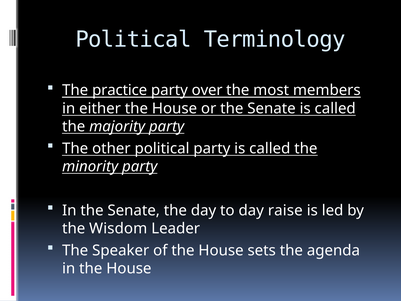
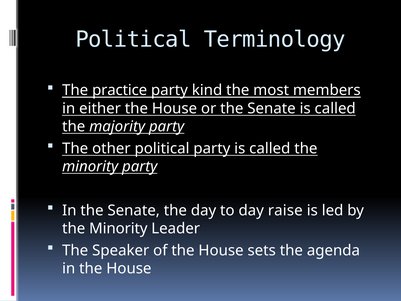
over: over -> kind
Wisdom at (118, 228): Wisdom -> Minority
